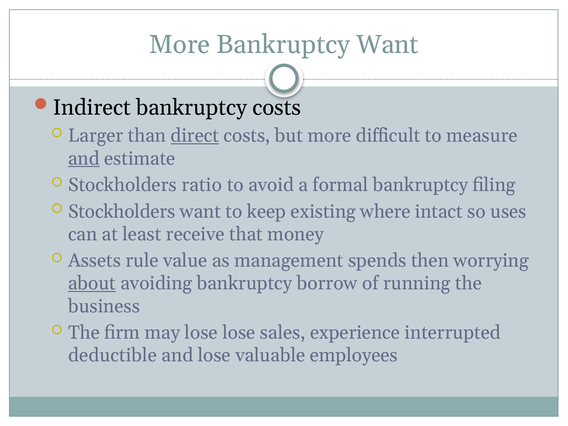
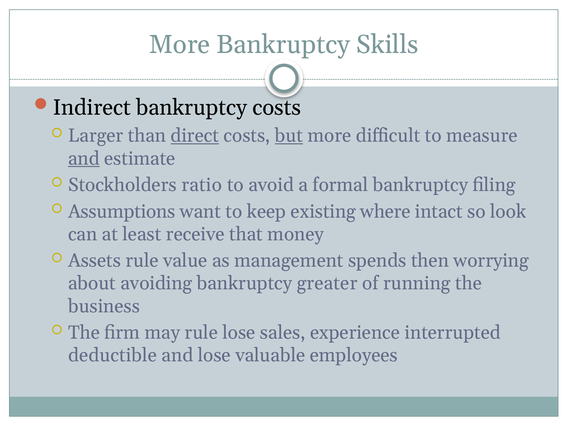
Bankruptcy Want: Want -> Skills
but underline: none -> present
Stockholders at (122, 211): Stockholders -> Assumptions
uses: uses -> look
about underline: present -> none
borrow: borrow -> greater
may lose: lose -> rule
